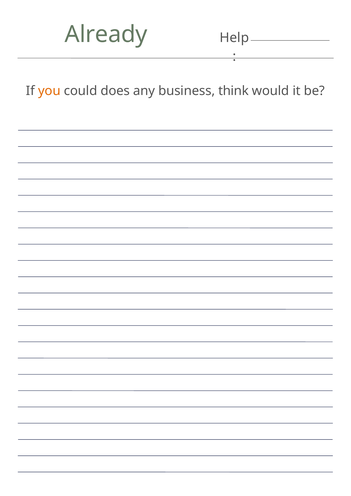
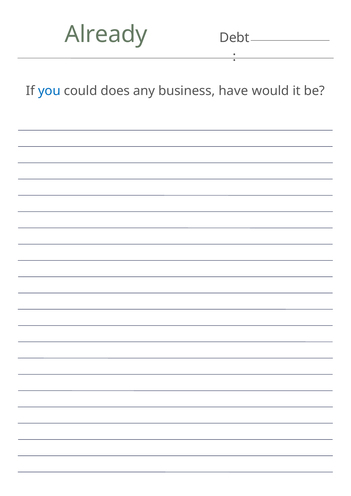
Help: Help -> Debt
you colour: orange -> blue
think: think -> have
